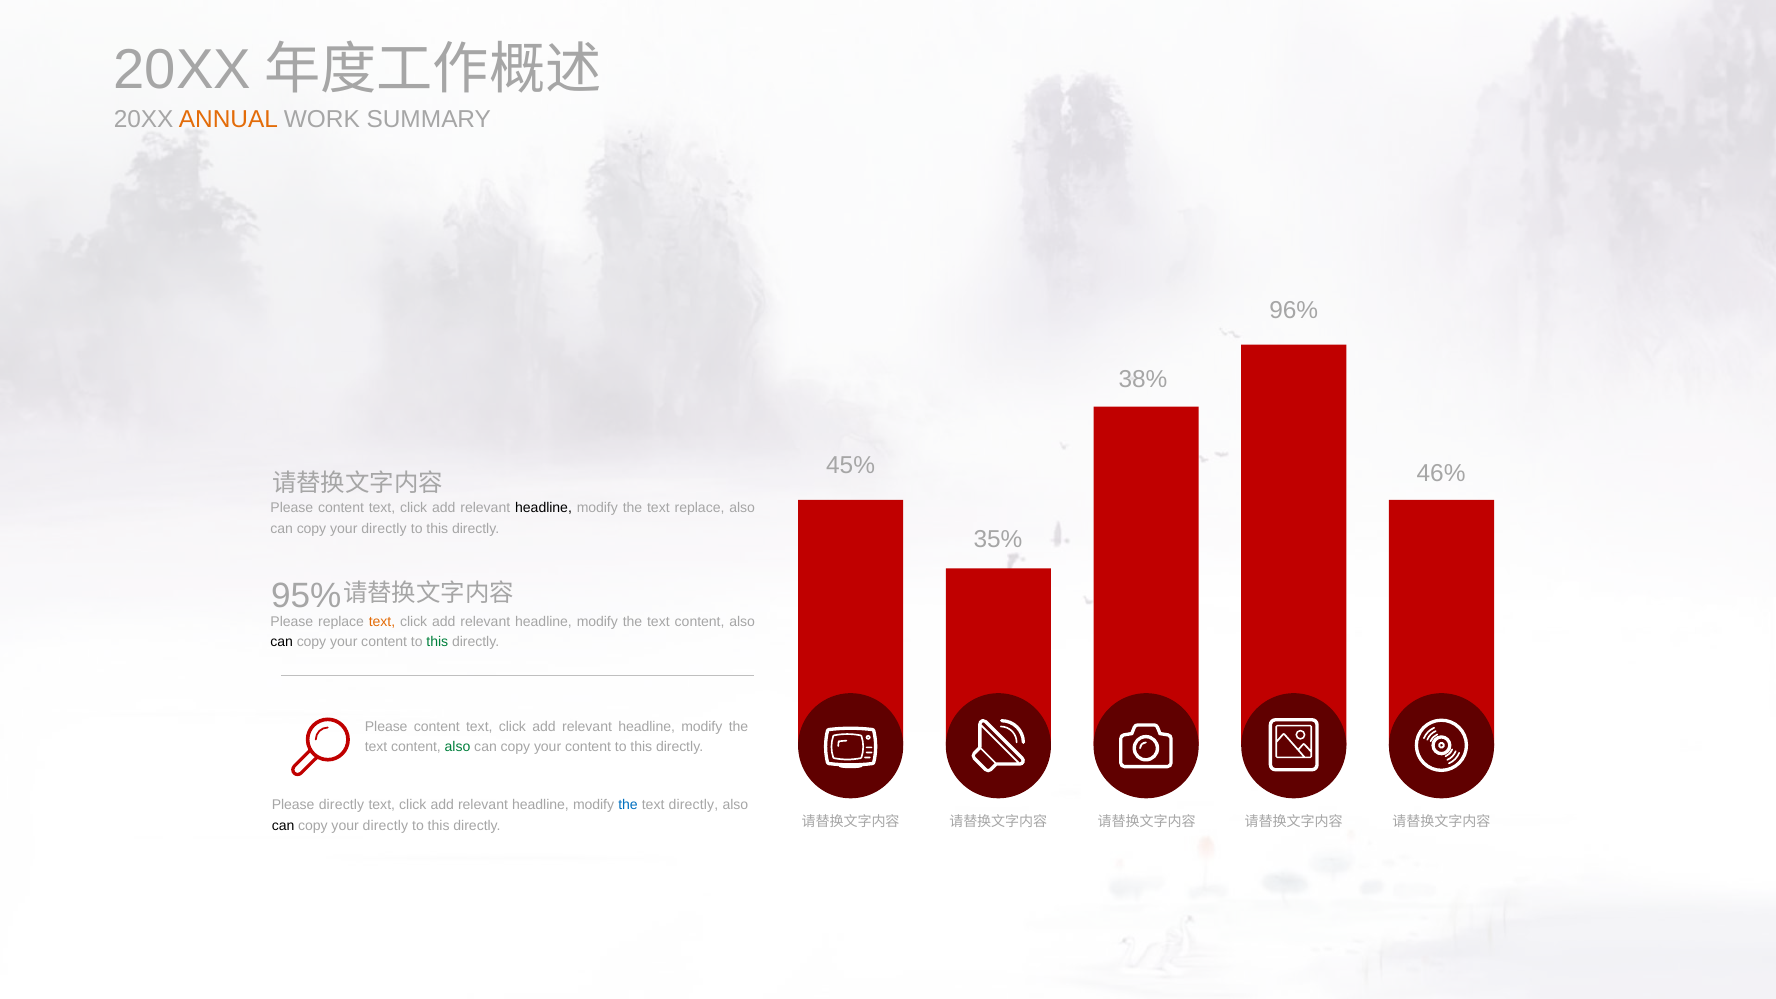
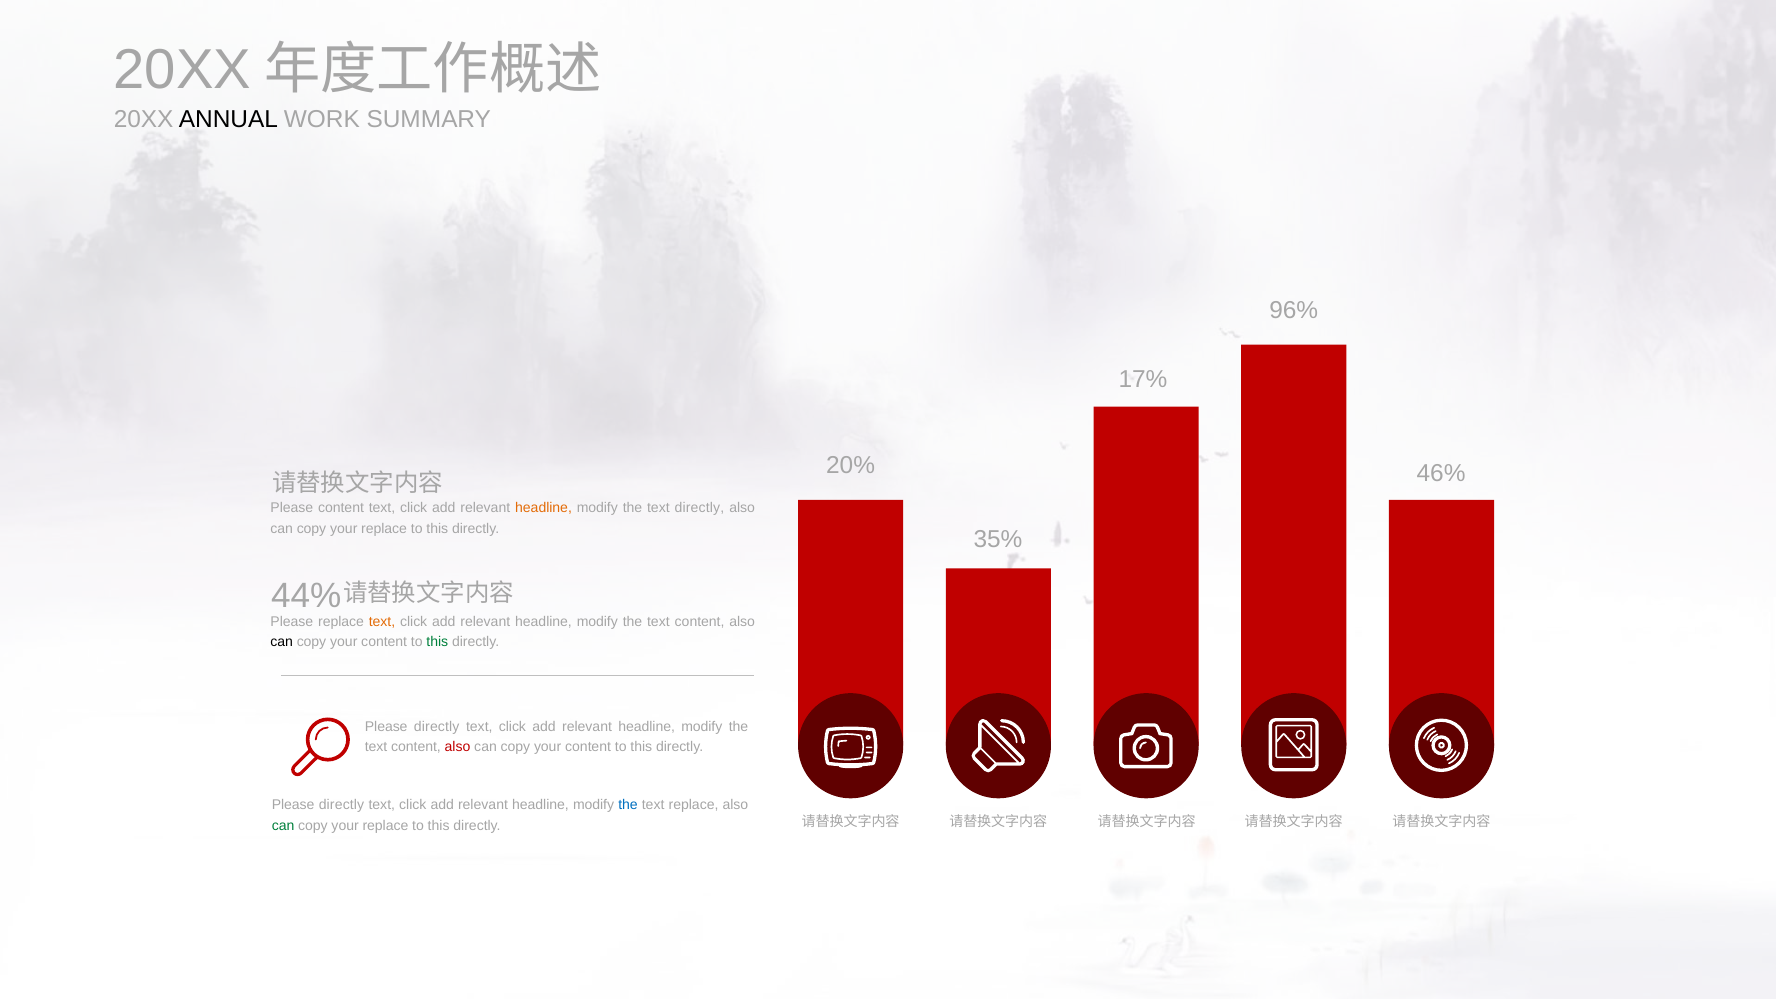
ANNUAL colour: orange -> black
38%: 38% -> 17%
45%: 45% -> 20%
headline at (544, 508) colour: black -> orange
text replace: replace -> directly
directly at (384, 528): directly -> replace
95%: 95% -> 44%
content at (437, 727): content -> directly
also at (458, 747) colour: green -> red
text directly: directly -> replace
can at (283, 825) colour: black -> green
directly at (385, 825): directly -> replace
